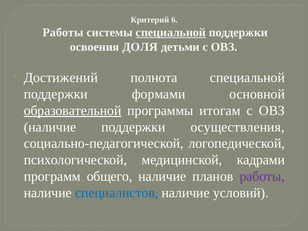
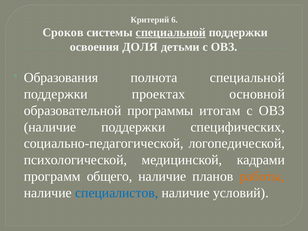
Работы at (63, 32): Работы -> Сроков
Достижений: Достижений -> Образования
формами: формами -> проектах
образовательной underline: present -> none
осуществления: осуществления -> специфических
работы at (262, 176) colour: purple -> orange
